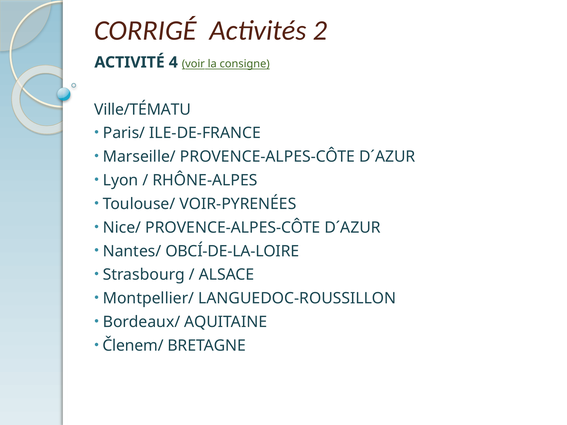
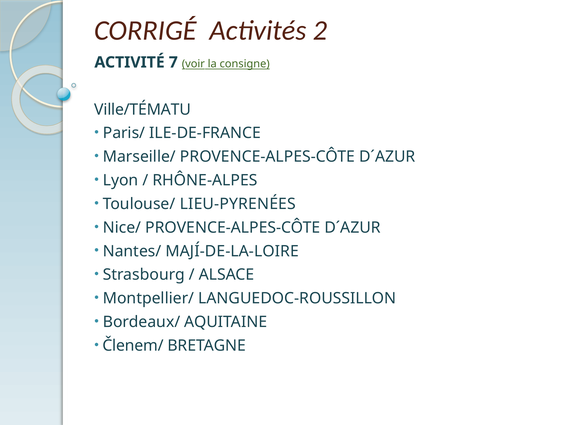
4: 4 -> 7
VOIR-PYRENÉES: VOIR-PYRENÉES -> LIEU-PYRENÉES
OBCÍ-DE-LA-LOIRE: OBCÍ-DE-LA-LOIRE -> MAJÍ-DE-LA-LOIRE
